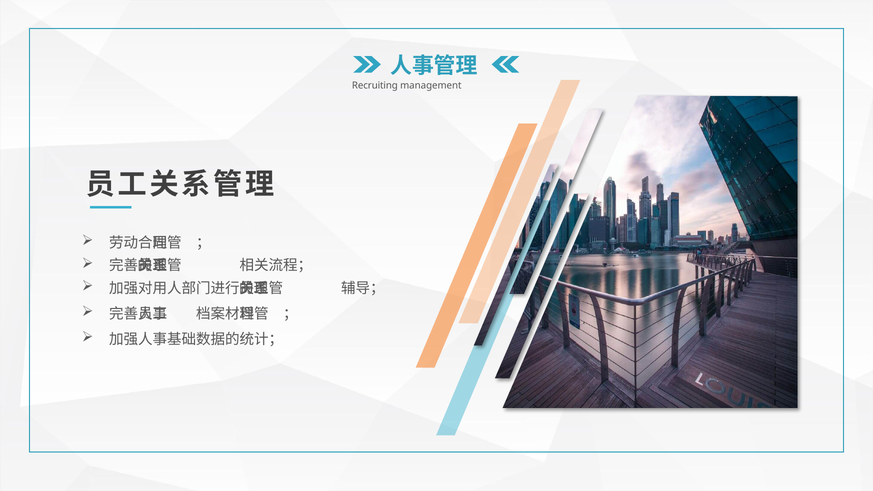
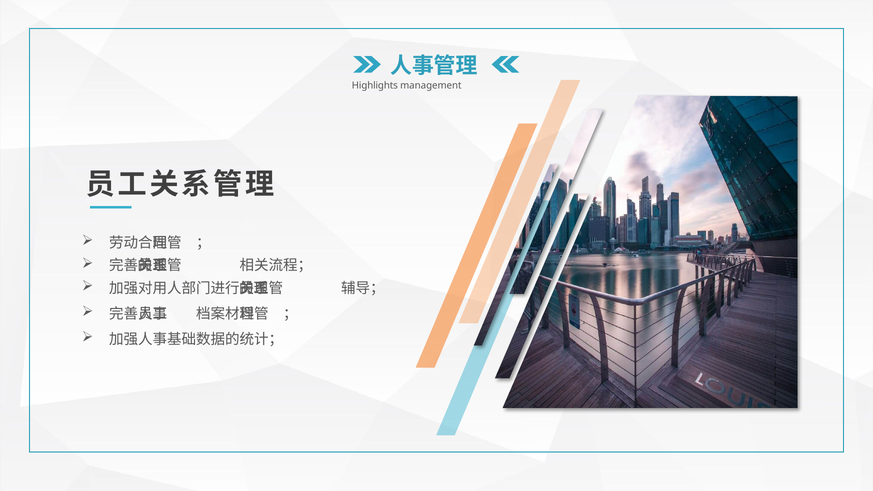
Recruiting: Recruiting -> Highlights
